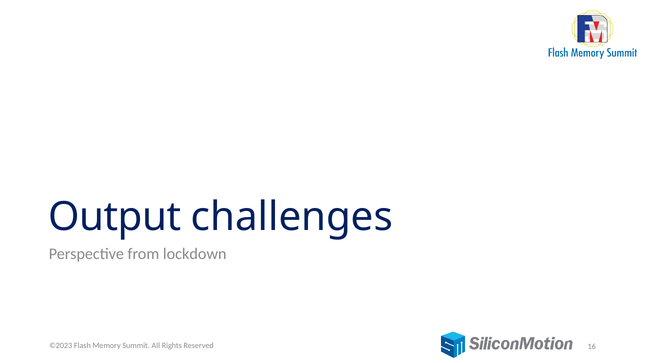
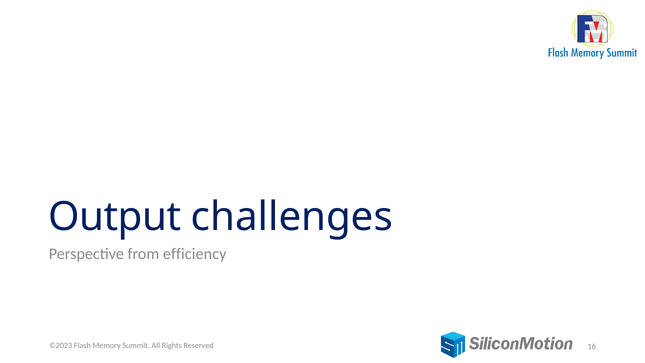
lockdown: lockdown -> efficiency
